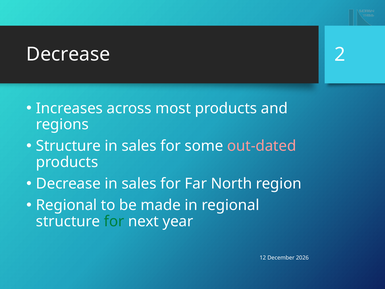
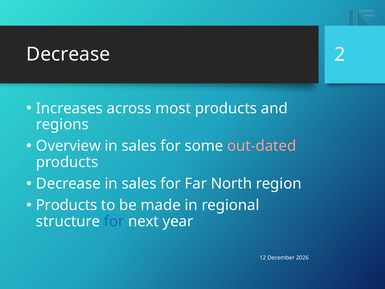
Structure at (68, 146): Structure -> Overview
Regional at (67, 205): Regional -> Products
for at (114, 221) colour: green -> blue
